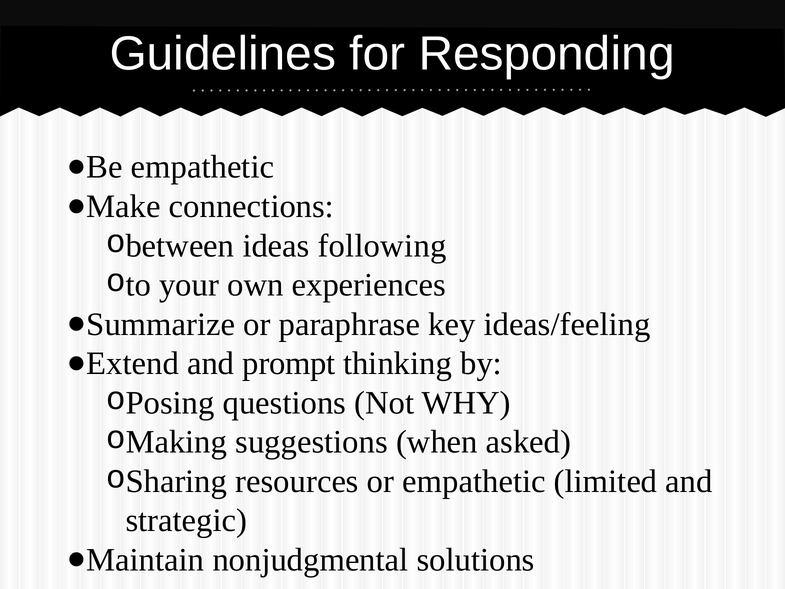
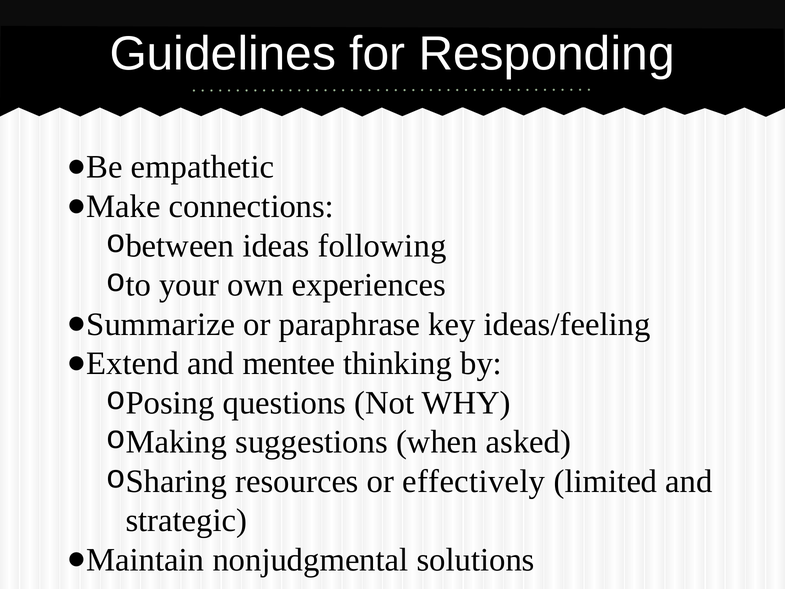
prompt: prompt -> mentee
or empathetic: empathetic -> effectively
